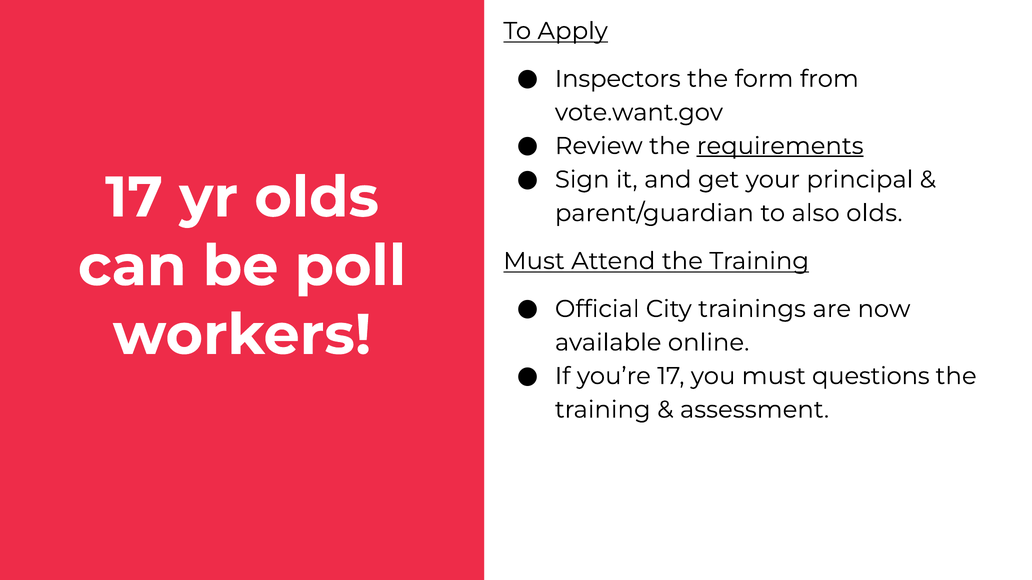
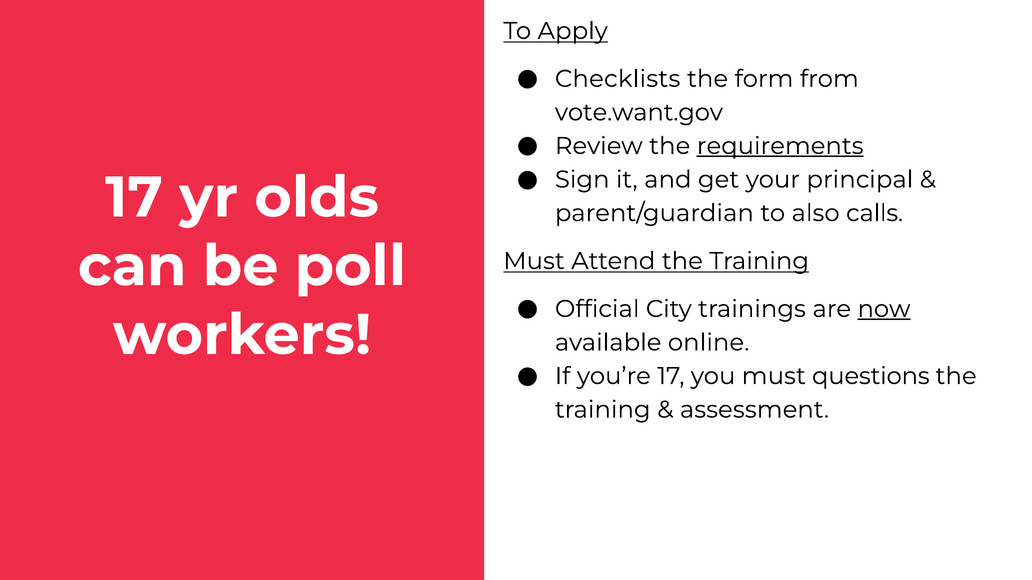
Inspectors: Inspectors -> Checklists
also olds: olds -> calls
now underline: none -> present
